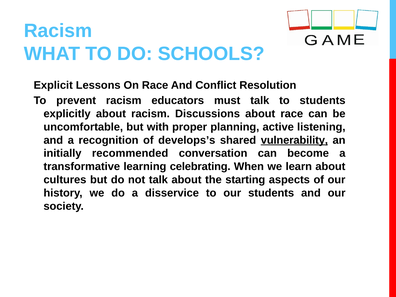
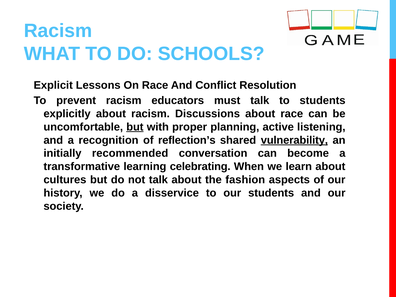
but at (135, 127) underline: none -> present
develops’s: develops’s -> reflection’s
starting: starting -> fashion
